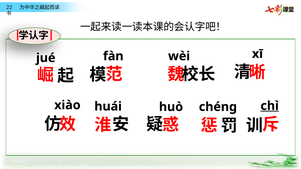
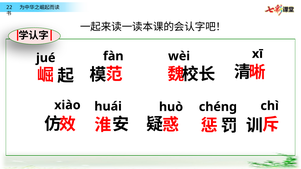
chì underline: present -> none
